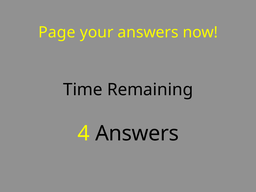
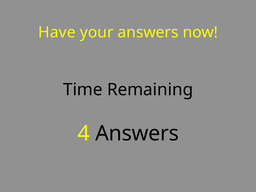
Page: Page -> Have
